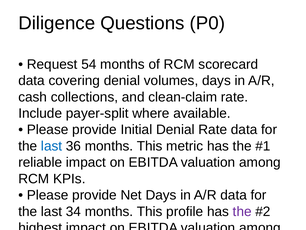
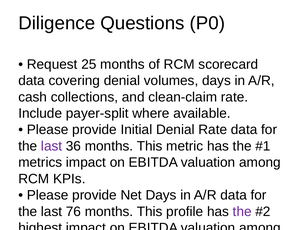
54: 54 -> 25
last at (52, 146) colour: blue -> purple
reliable: reliable -> metrics
34: 34 -> 76
